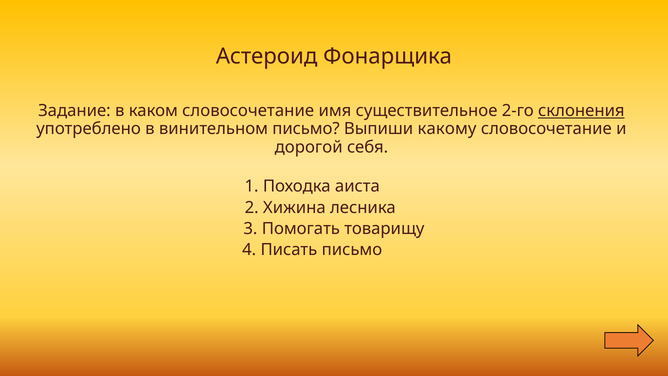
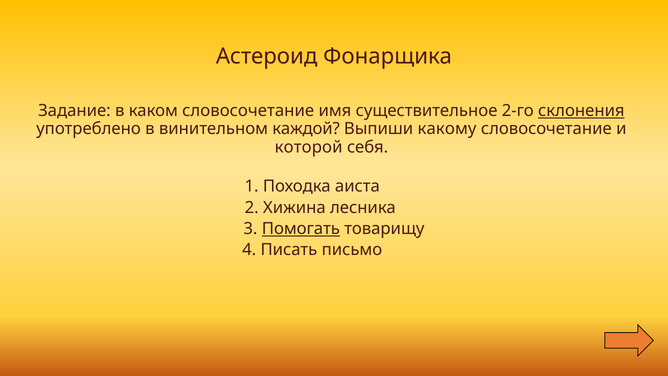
винительном письмо: письмо -> каждой
дорогой: дорогой -> которой
Помогать underline: none -> present
